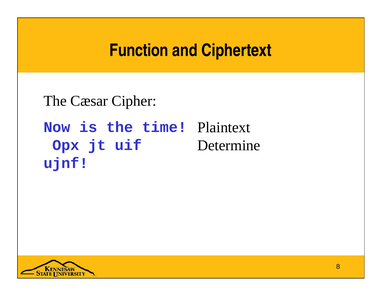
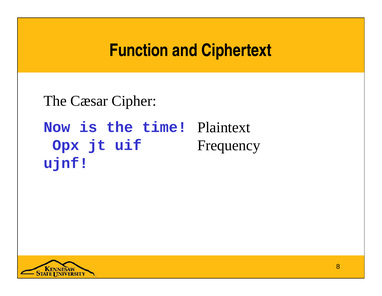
Determine: Determine -> Frequency
